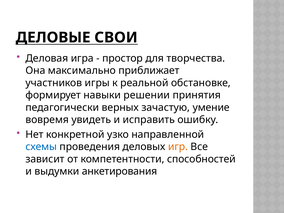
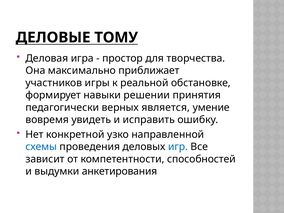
СВОИ: СВОИ -> ТОМУ
зачастую: зачастую -> является
игр colour: orange -> blue
